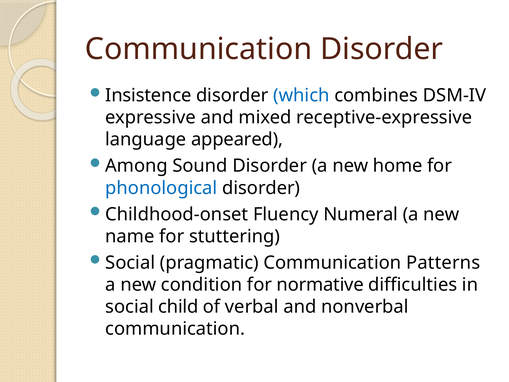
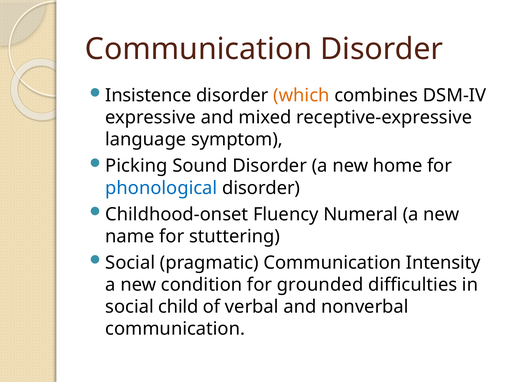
which colour: blue -> orange
appeared: appeared -> symptom
Among: Among -> Picking
Patterns: Patterns -> Intensity
normative: normative -> grounded
